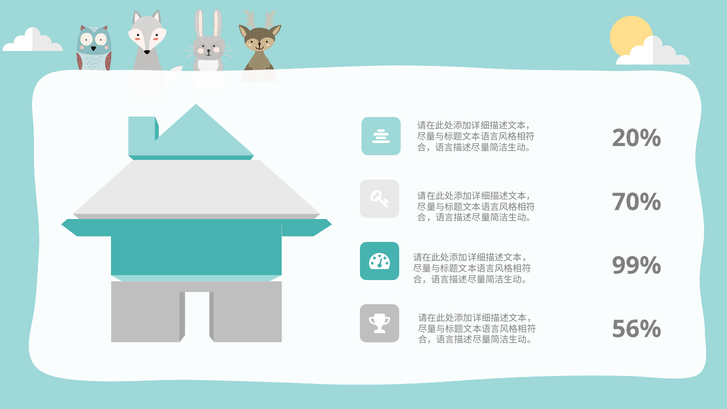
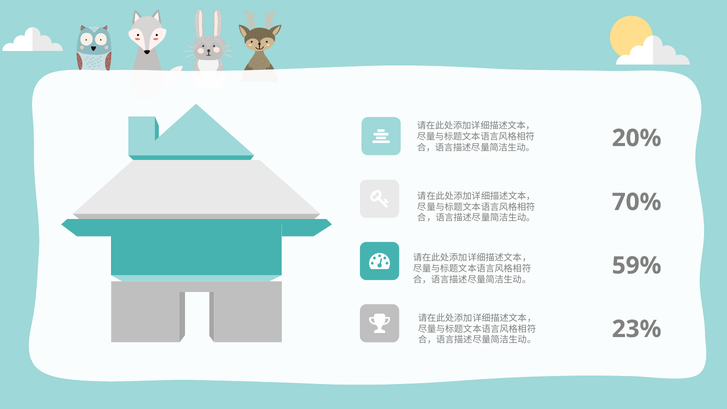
99%: 99% -> 59%
56%: 56% -> 23%
